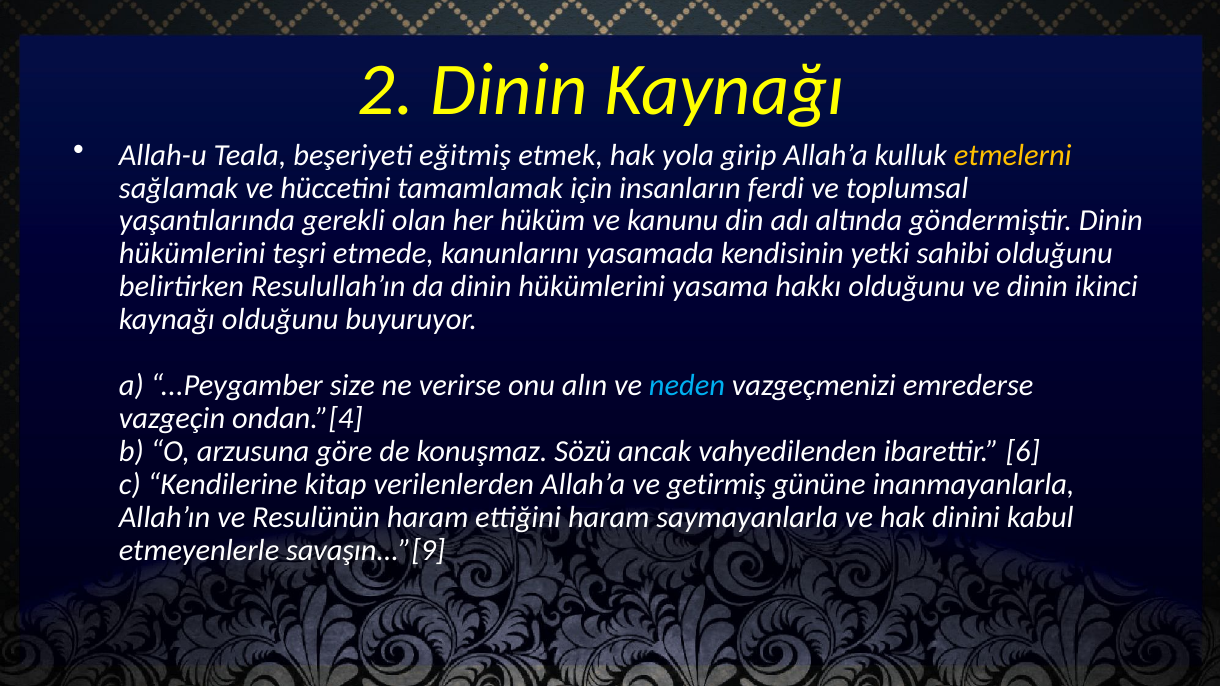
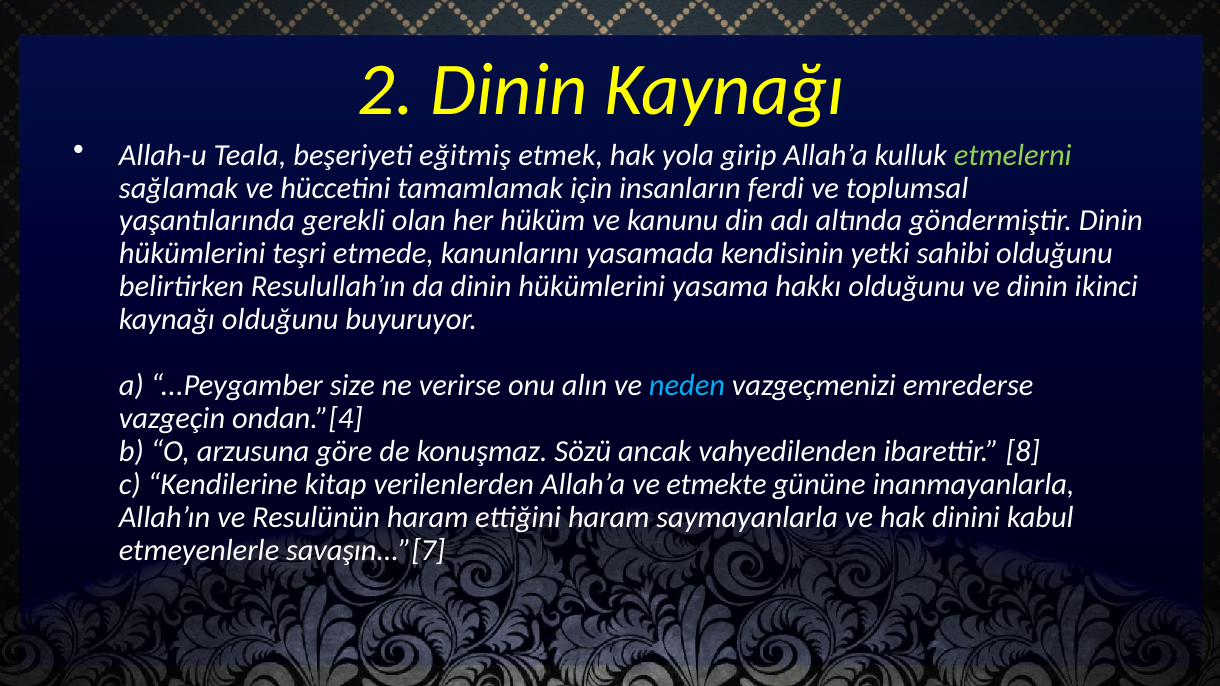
etmelerni colour: yellow -> light green
6: 6 -> 8
getirmiş: getirmiş -> etmekte
savaşın...”[9: savaşın...”[9 -> savaşın...”[7
